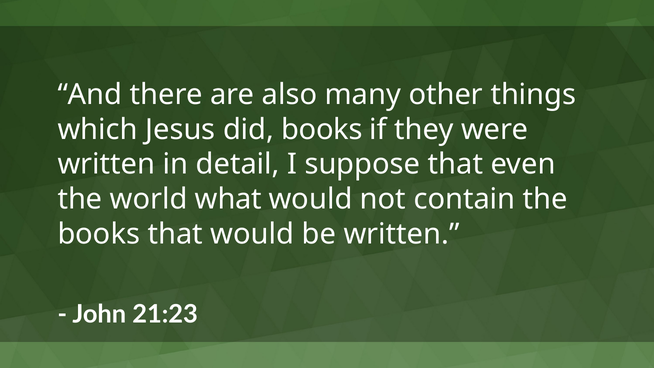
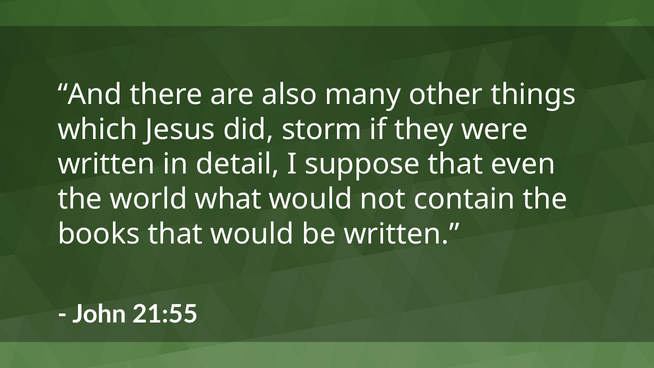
did books: books -> storm
21:23: 21:23 -> 21:55
